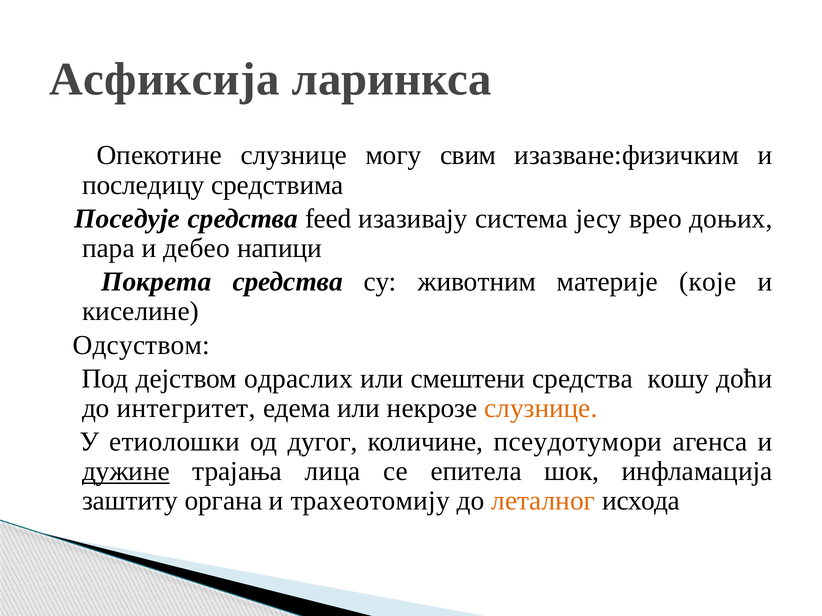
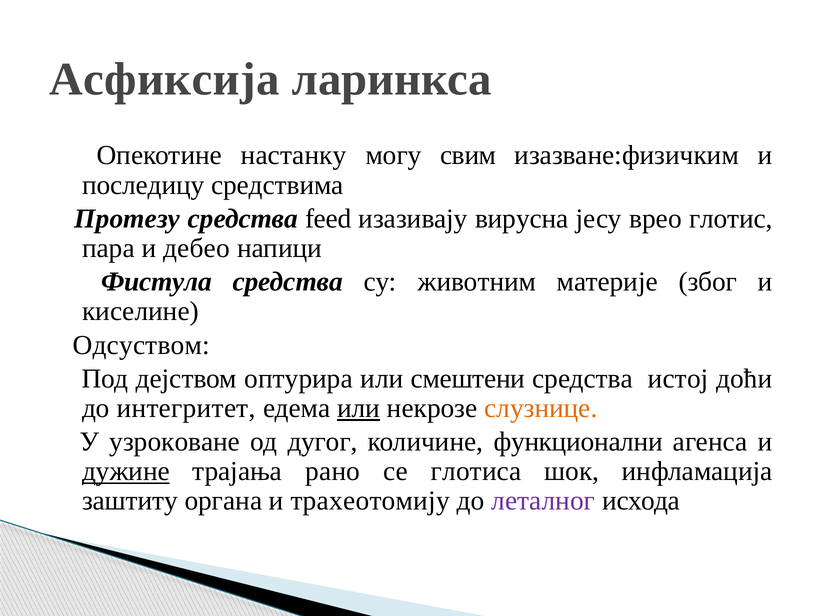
Опекотине слузнице: слузнице -> настанку
Поседује: Поседује -> Протезу
система: система -> вирусна
доњих: доњих -> глотис
Покрета: Покрета -> Фистула
које: које -> због
одраслих: одраслих -> оптурира
кошу: кошу -> истој
или at (359, 409) underline: none -> present
етиолошки: етиолошки -> узроковане
псеудотумори: псеудотумори -> функционални
лица: лица -> рано
епитела: епитела -> глотиса
леталног colour: orange -> purple
